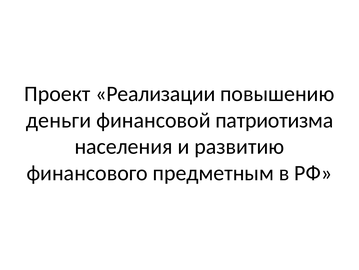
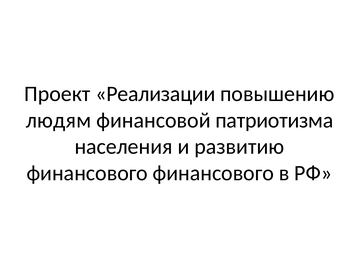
деньги: деньги -> людям
финансового предметным: предметным -> финансового
